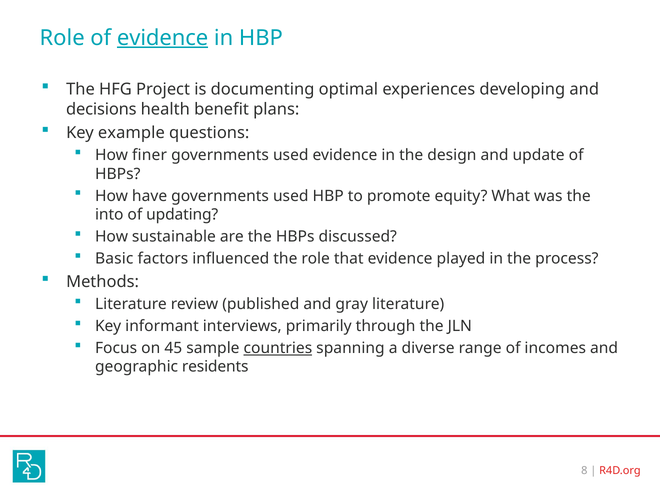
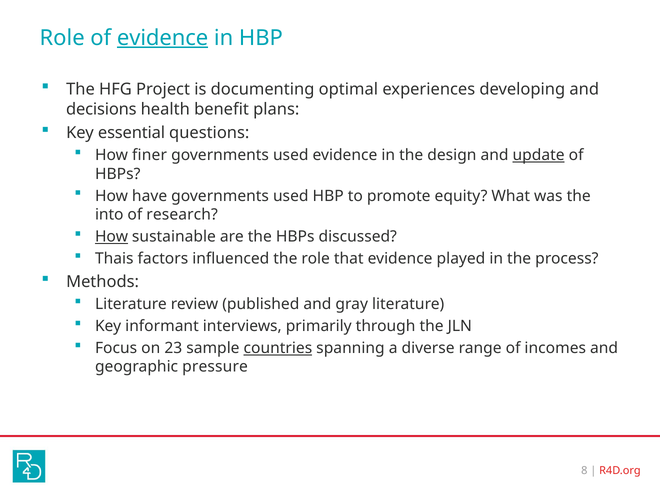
example: example -> essential
update underline: none -> present
updating: updating -> research
How at (112, 237) underline: none -> present
Basic: Basic -> Thais
45: 45 -> 23
residents: residents -> pressure
